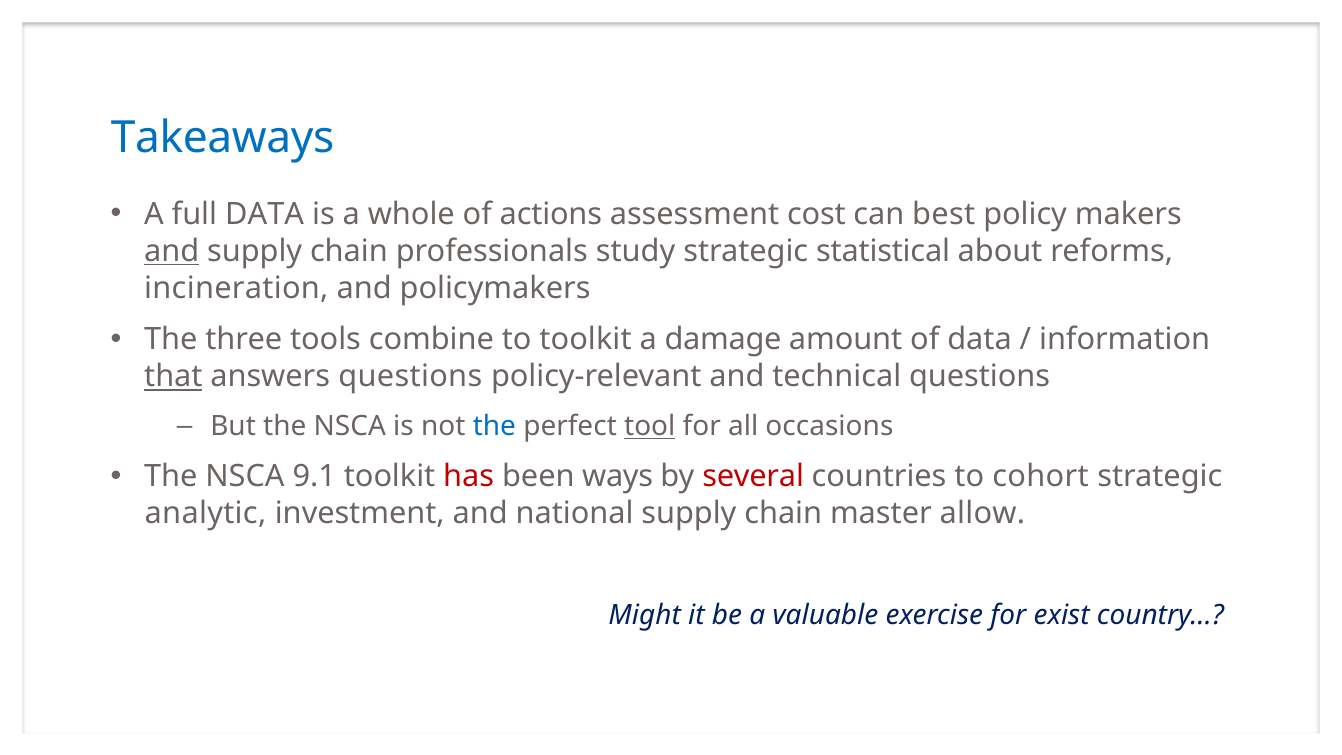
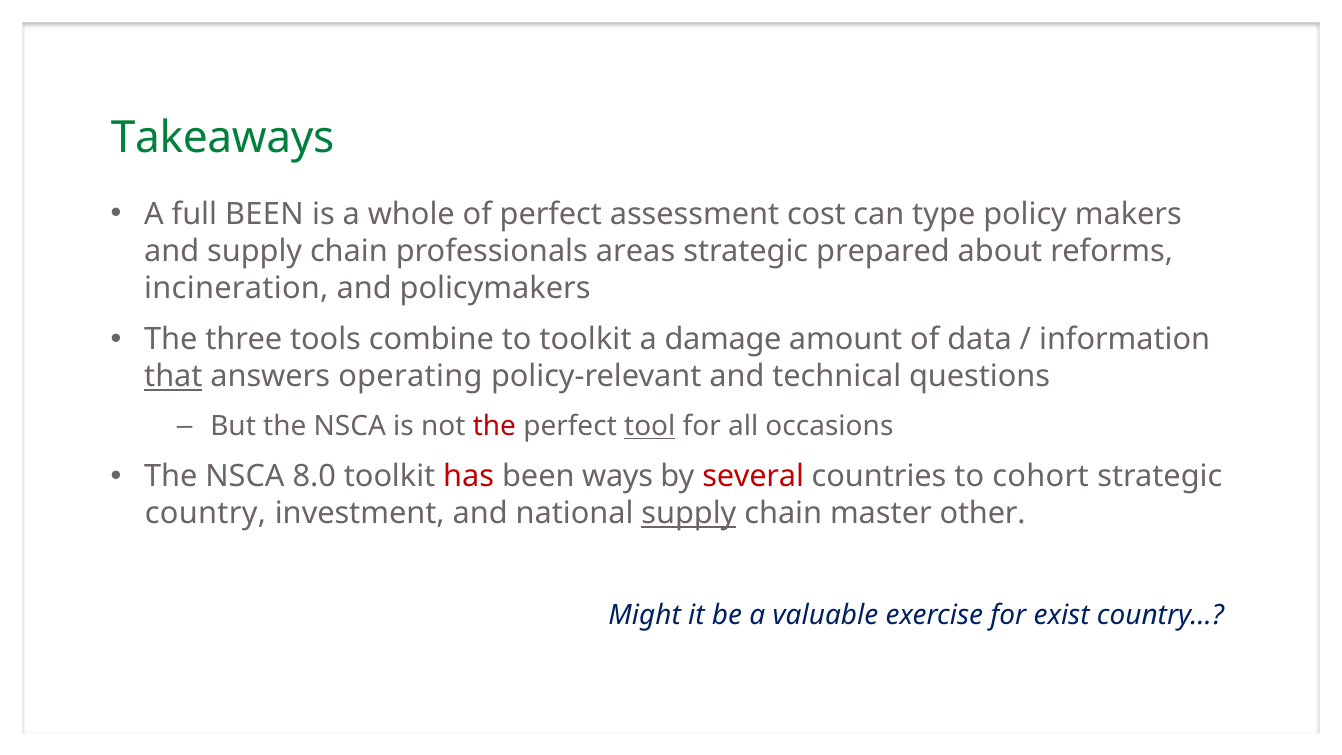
Takeaways colour: blue -> green
full DATA: DATA -> BEEN
of actions: actions -> perfect
best: best -> type
and at (172, 251) underline: present -> none
study: study -> areas
statistical: statistical -> prepared
answers questions: questions -> operating
the at (494, 426) colour: blue -> red
9.1: 9.1 -> 8.0
analytic: analytic -> country
supply at (689, 513) underline: none -> present
allow: allow -> other
